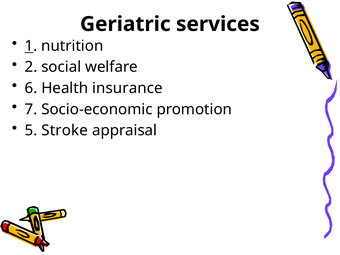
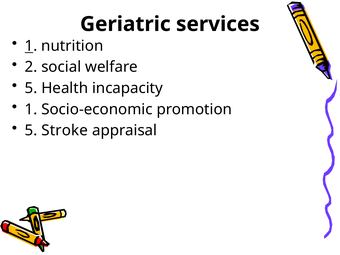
6 at (31, 88): 6 -> 5
insurance: insurance -> incapacity
7 at (31, 109): 7 -> 1
